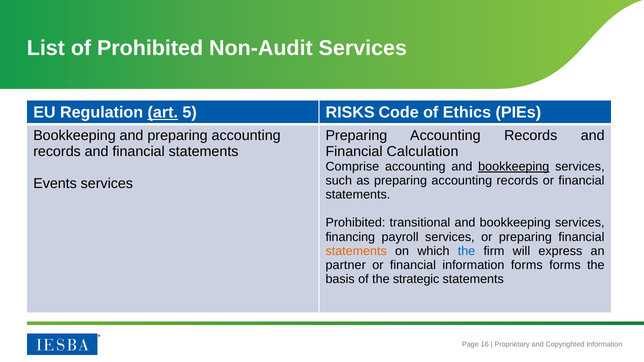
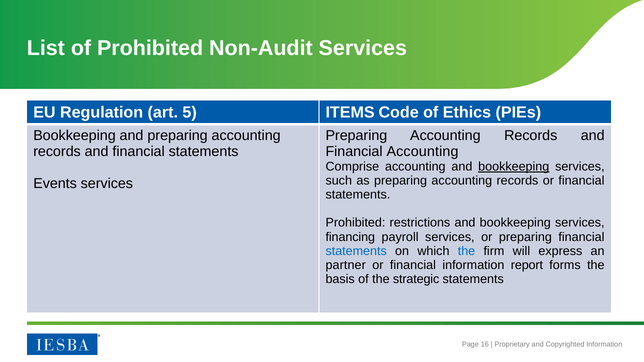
art underline: present -> none
RISKS: RISKS -> ITEMS
Financial Calculation: Calculation -> Accounting
transitional: transitional -> restrictions
statements at (356, 251) colour: orange -> blue
information forms: forms -> report
